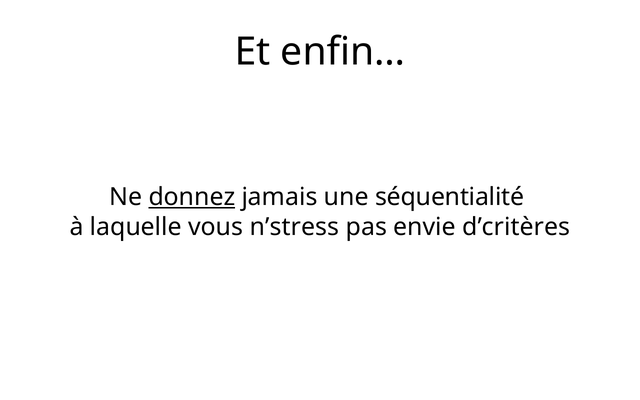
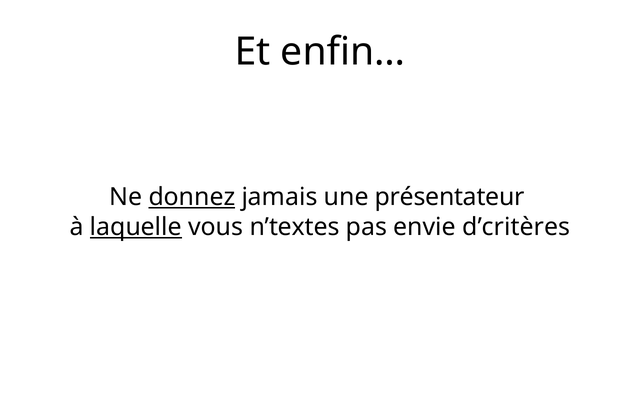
séquentialité: séquentialité -> présentateur
laquelle underline: none -> present
n’stress: n’stress -> n’textes
